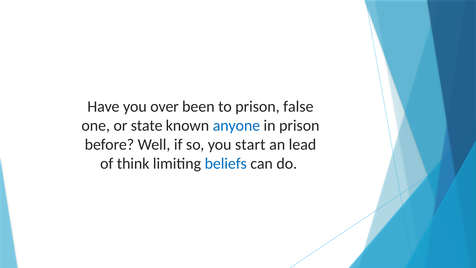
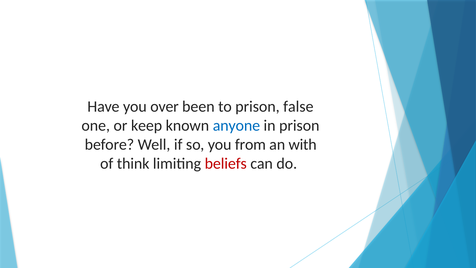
state: state -> keep
start: start -> from
lead: lead -> with
beliefs colour: blue -> red
